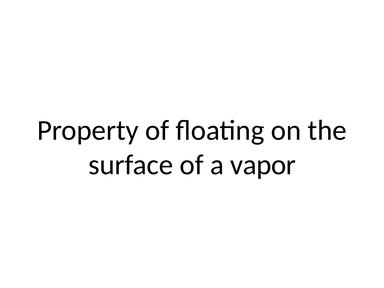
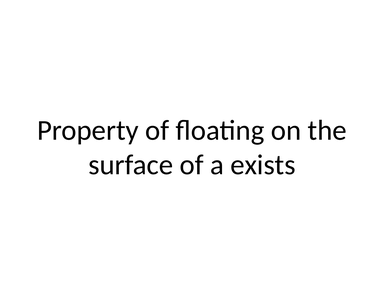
vapor: vapor -> exists
